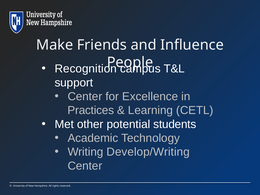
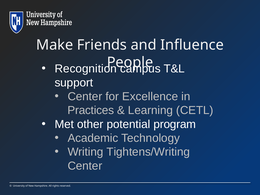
students: students -> program
Develop/Writing: Develop/Writing -> Tightens/Writing
